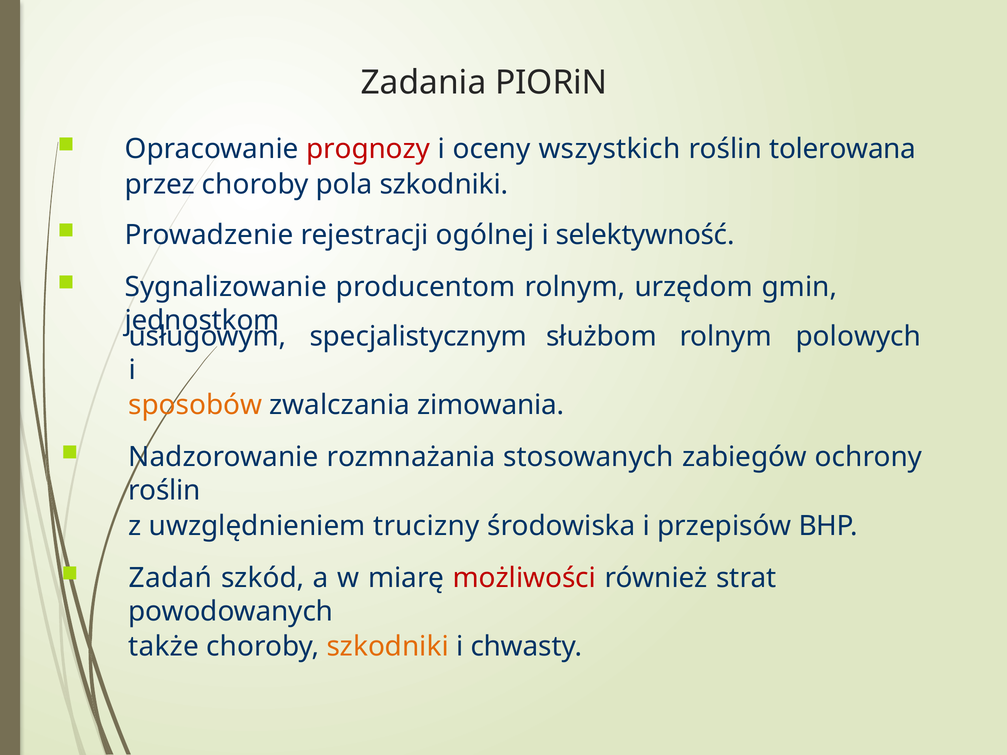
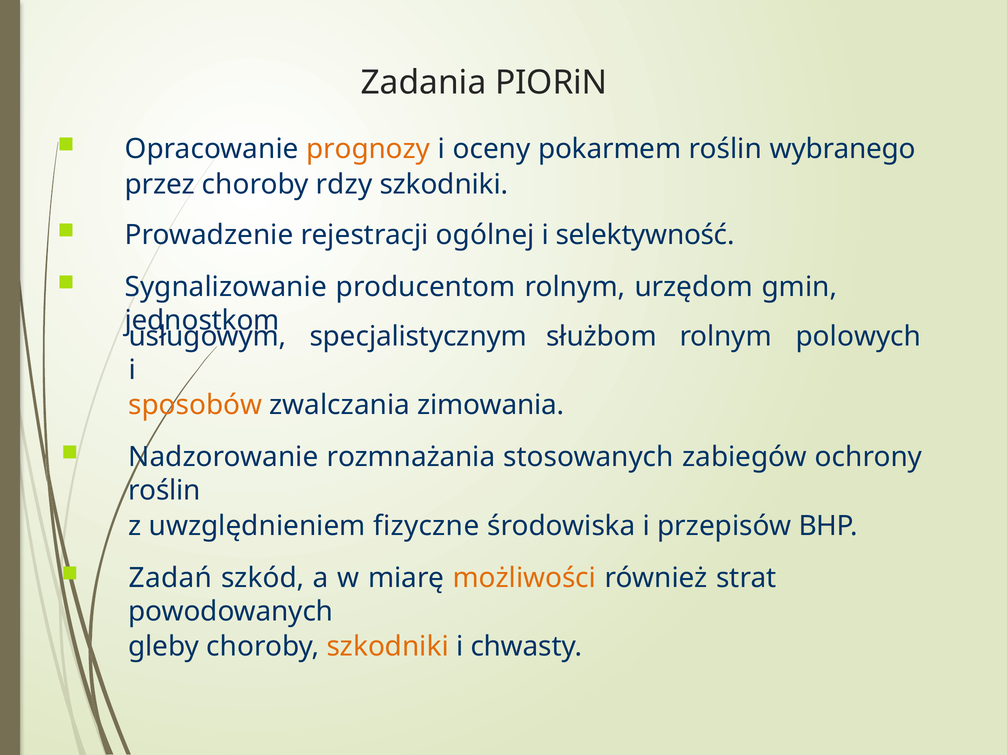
prognozy colour: red -> orange
wszystkich: wszystkich -> pokarmem
tolerowana: tolerowana -> wybranego
pola: pola -> rdzy
trucizny: trucizny -> fizyczne
możliwości colour: red -> orange
także: także -> gleby
